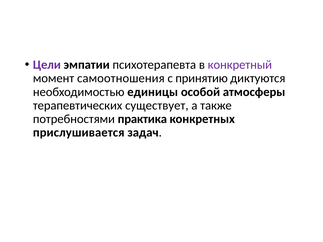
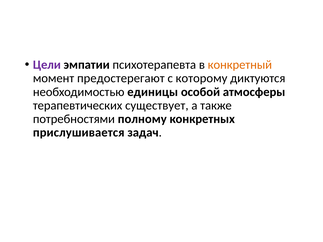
конкретный colour: purple -> orange
самоотношения: самоотношения -> предостерегают
принятию: принятию -> которому
практика: практика -> полному
